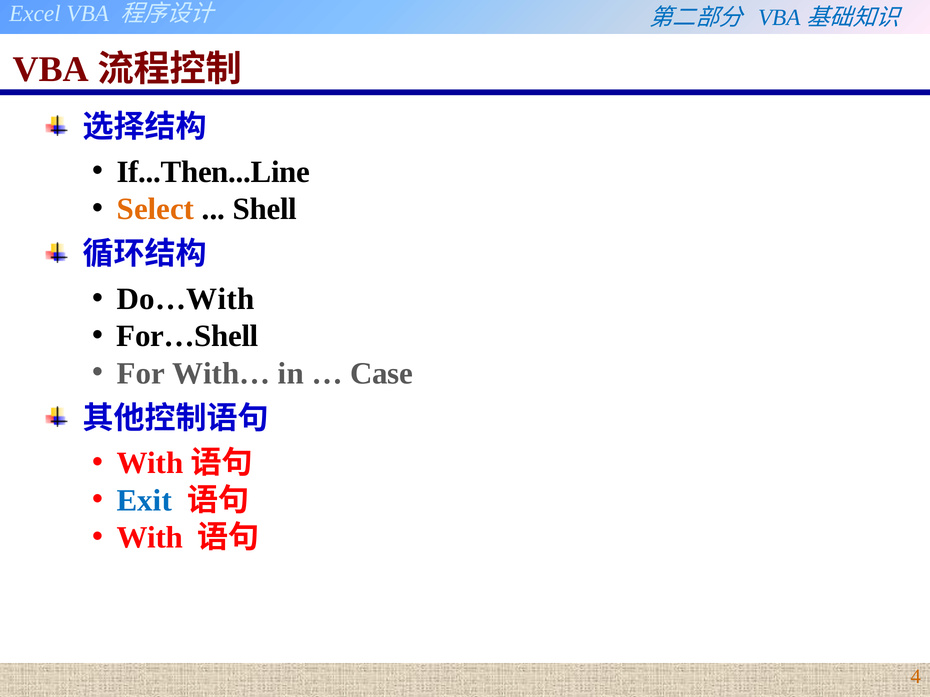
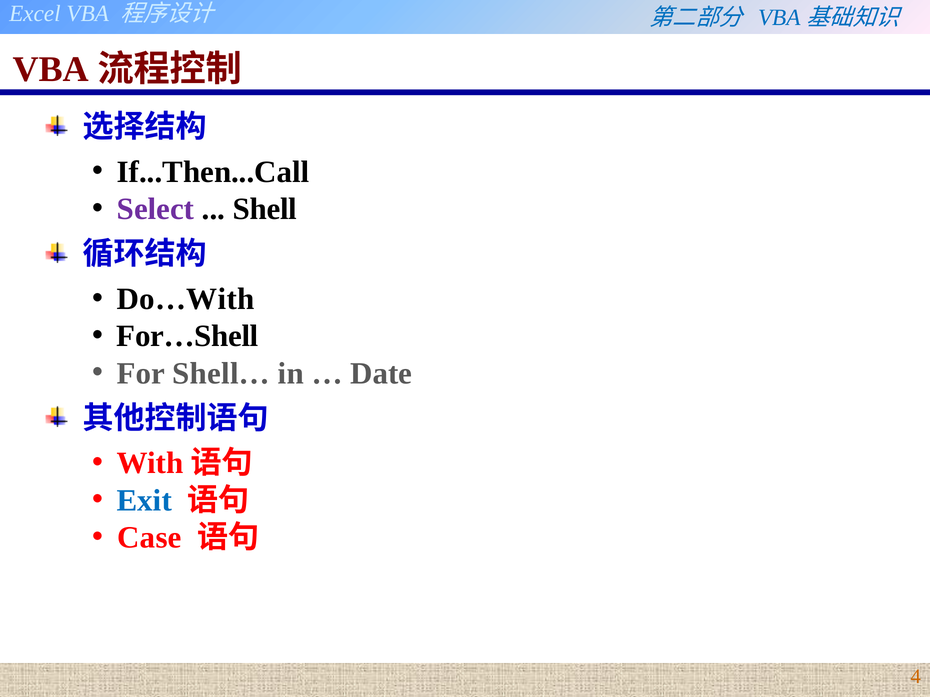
If...Then...Line: If...Then...Line -> If...Then...Call
Select colour: orange -> purple
With…: With… -> Shell…
Case: Case -> Date
With: With -> Case
